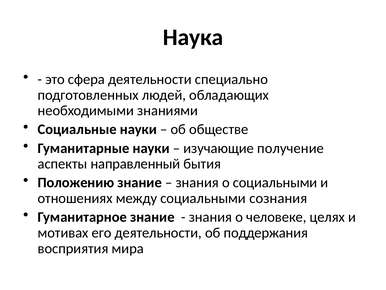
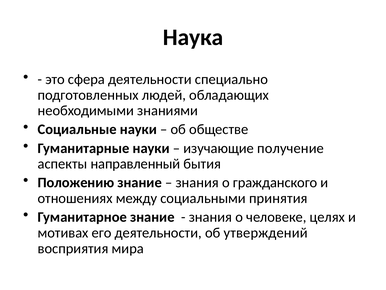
о социальными: социальными -> гражданского
сознания: сознания -> принятия
поддержания: поддержания -> утверждений
